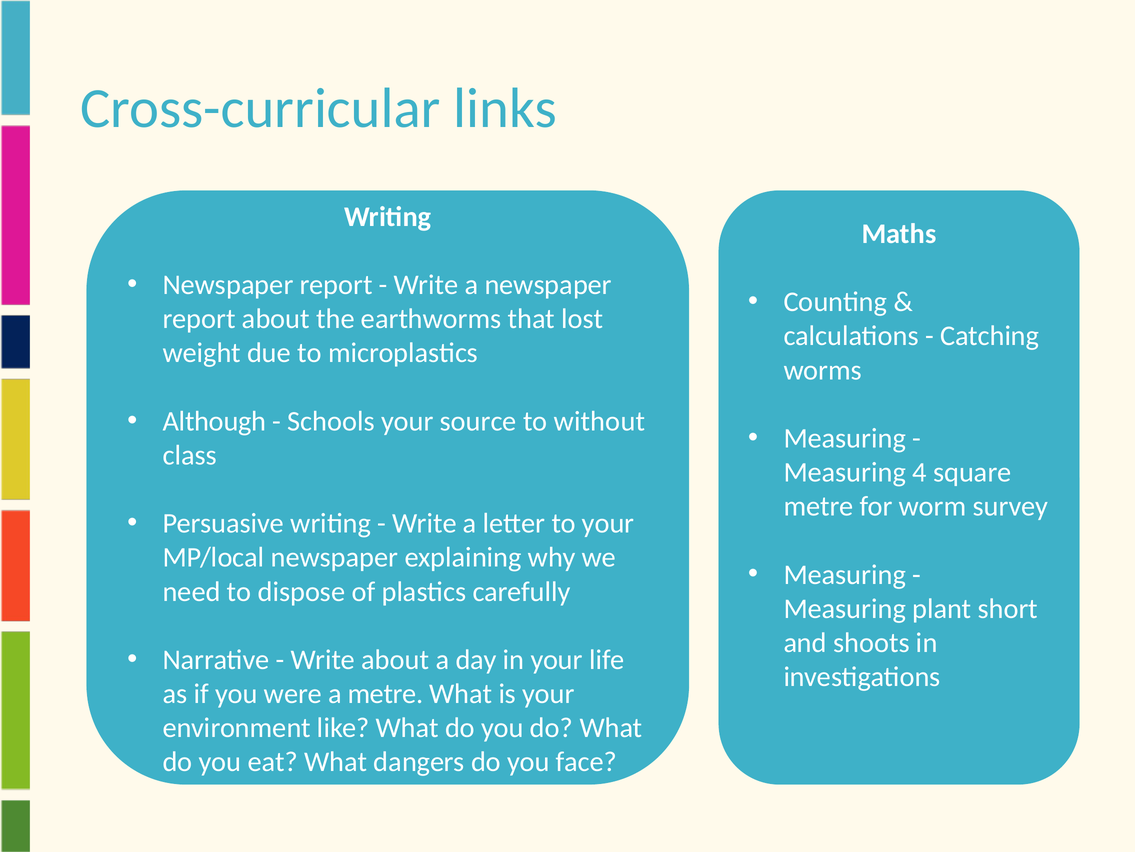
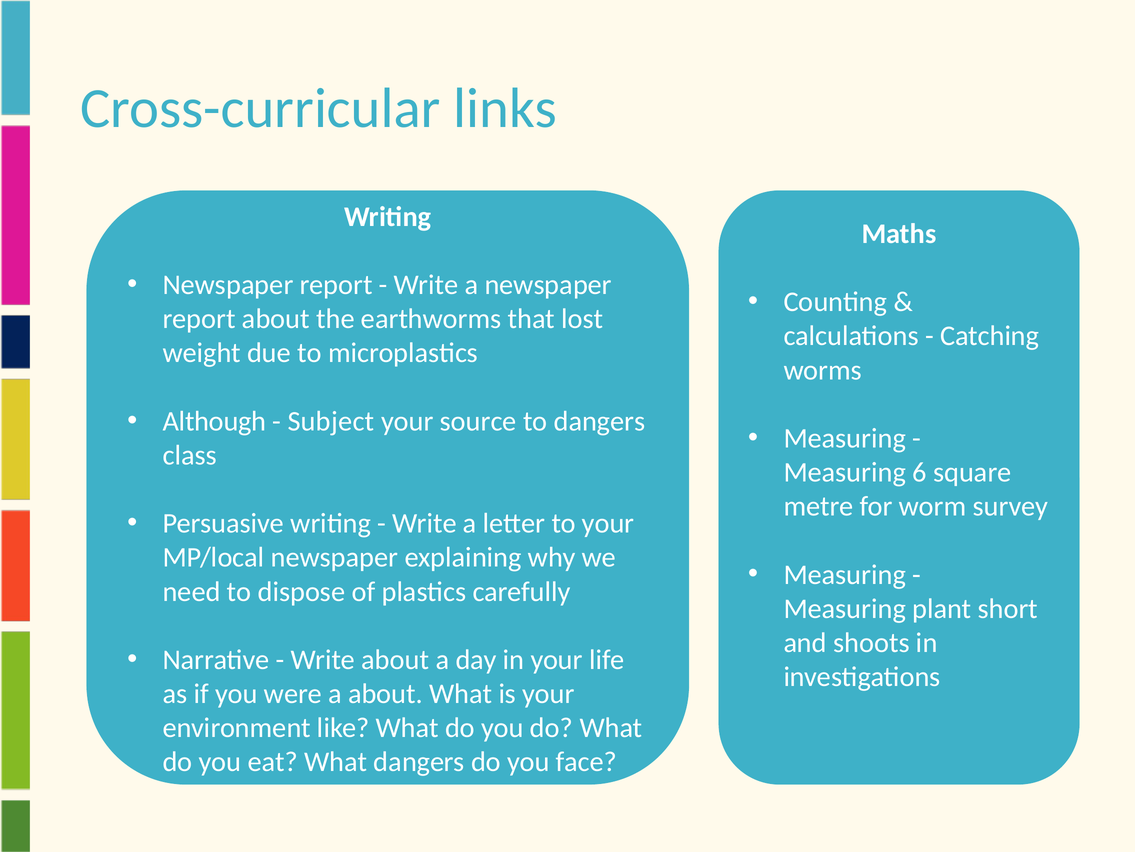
Schools: Schools -> Subject
to without: without -> dangers
4: 4 -> 6
a metre: metre -> about
